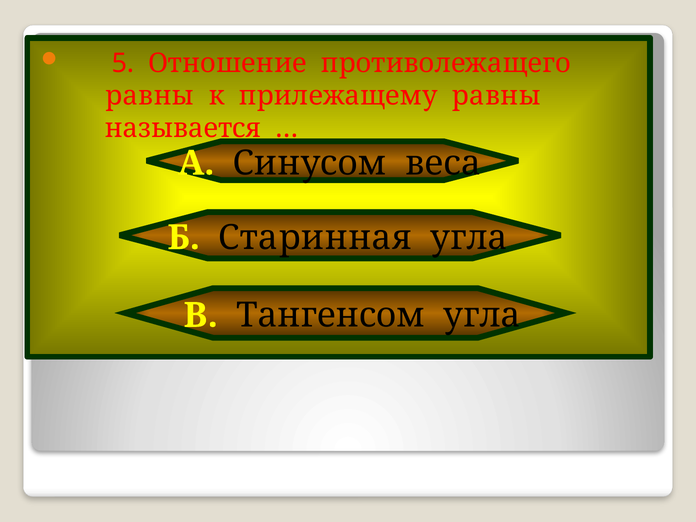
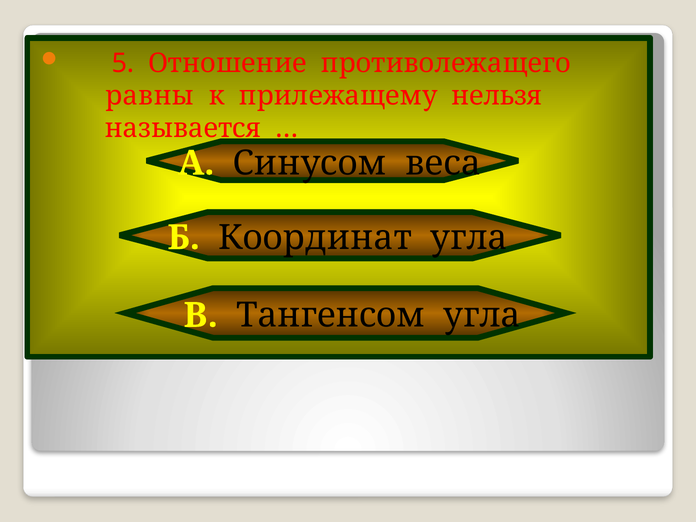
прилежащему равны: равны -> нельзя
Старинная: Старинная -> Координат
